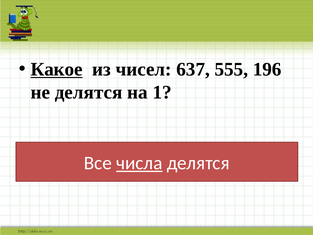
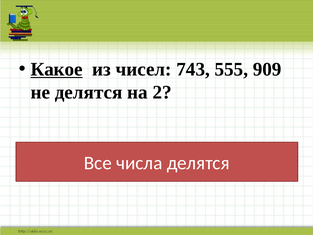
637: 637 -> 743
196: 196 -> 909
1: 1 -> 2
числа underline: present -> none
